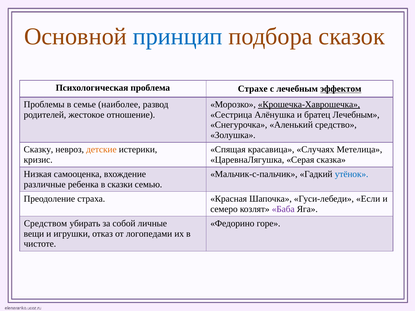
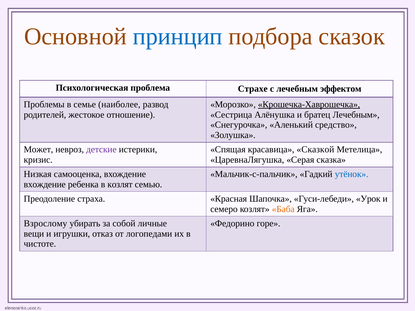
эффектом underline: present -> none
Сказку: Сказку -> Может
детские colour: orange -> purple
Случаях: Случаях -> Сказкой
различные at (45, 185): различные -> вхождение
в сказки: сказки -> козлят
Если: Если -> Урок
Баба colour: purple -> orange
Средством: Средством -> Взрослому
